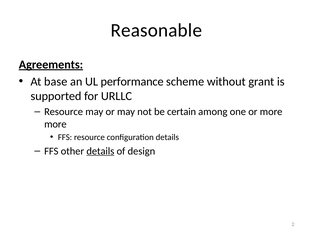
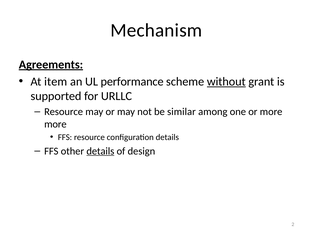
Reasonable: Reasonable -> Mechanism
base: base -> item
without underline: none -> present
certain: certain -> similar
